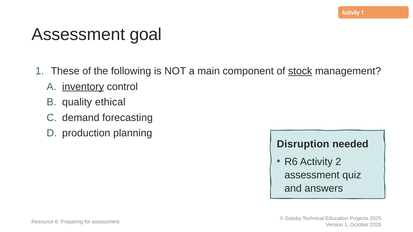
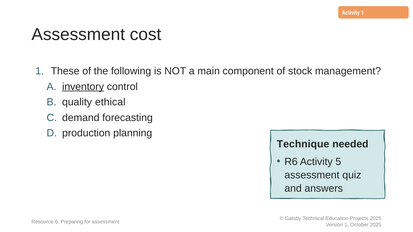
goal: goal -> cost
stock underline: present -> none
Disruption: Disruption -> Technique
2: 2 -> 5
